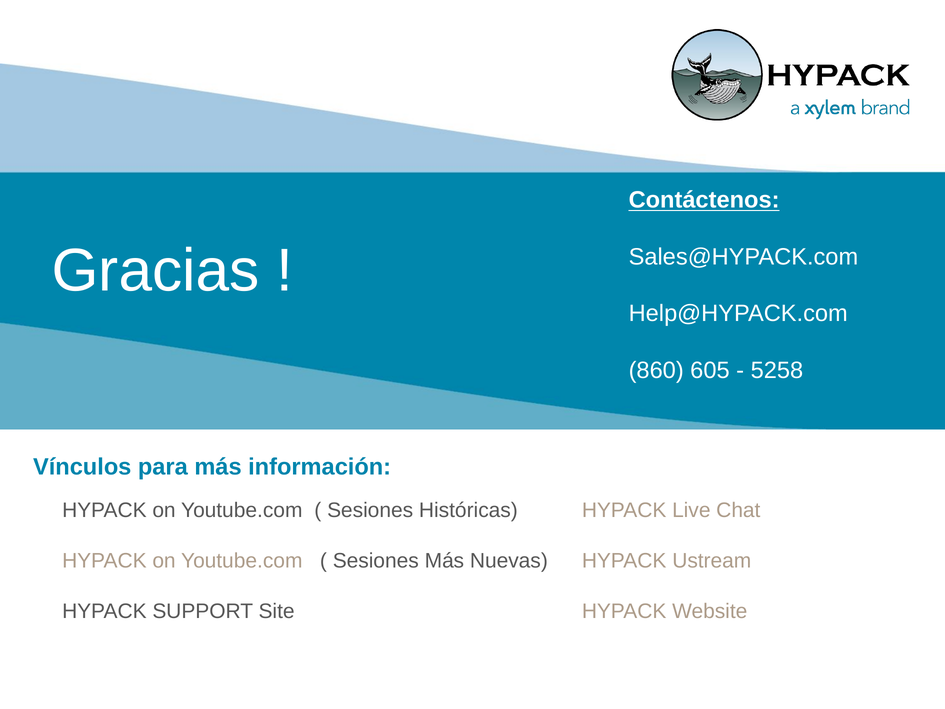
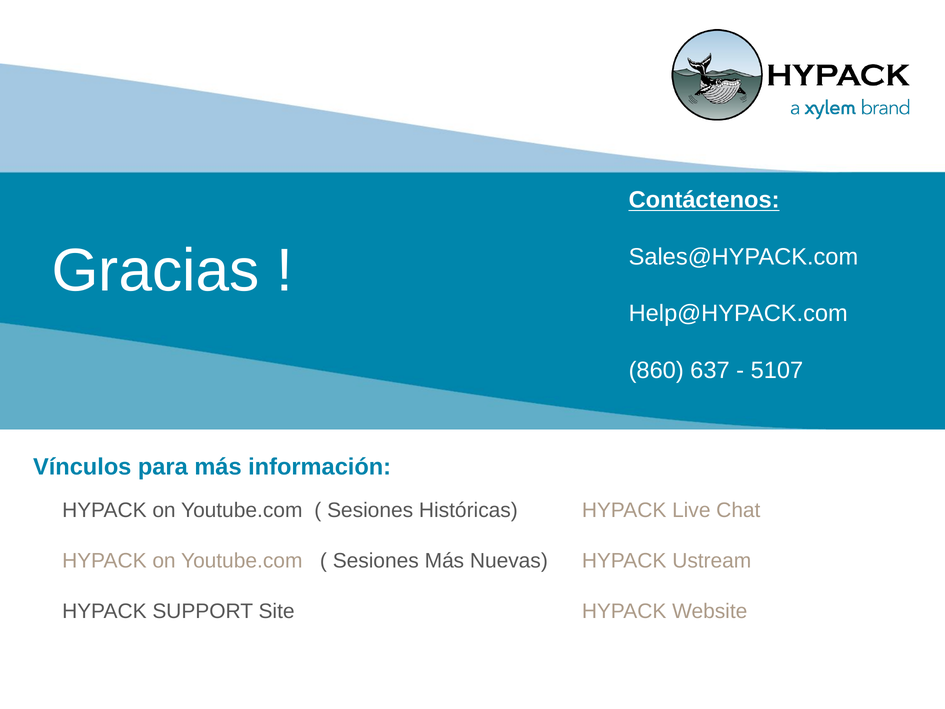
605: 605 -> 637
5258: 5258 -> 5107
